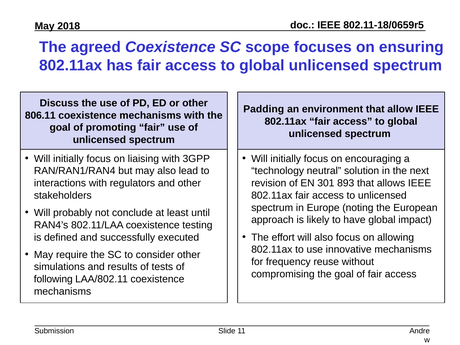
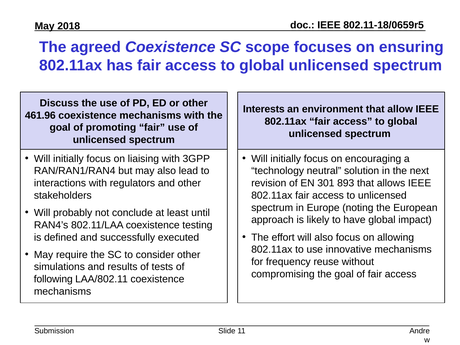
Padding: Padding -> Interests
806.11: 806.11 -> 461.96
